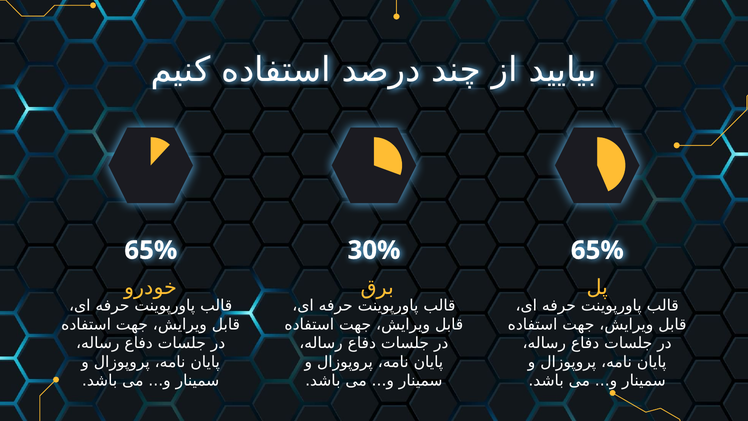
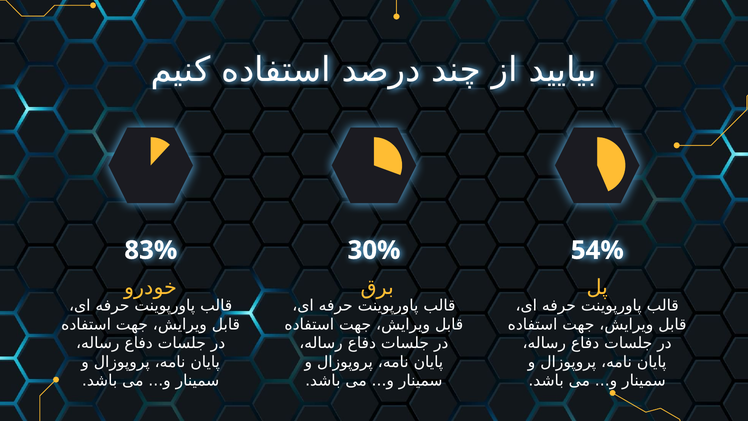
65% at (151, 250): 65% -> 83%
30% 65%: 65% -> 54%
